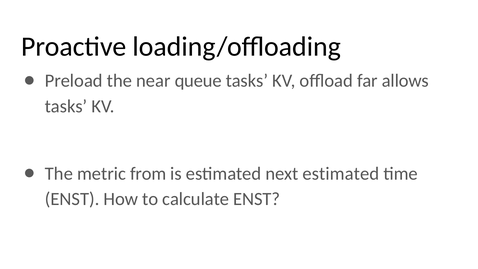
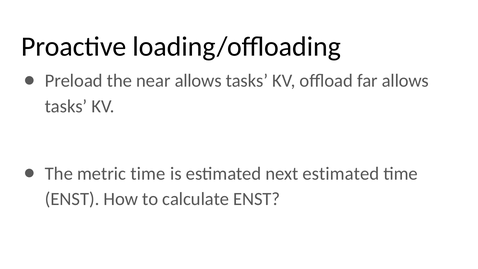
near queue: queue -> allows
metric from: from -> time
